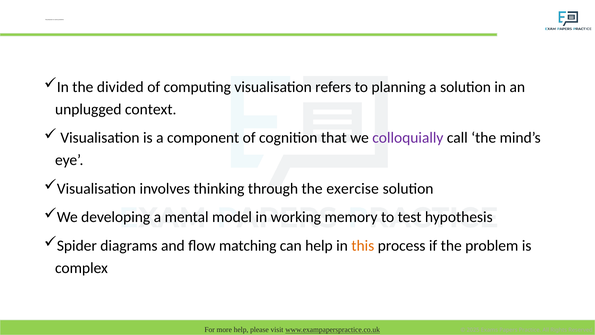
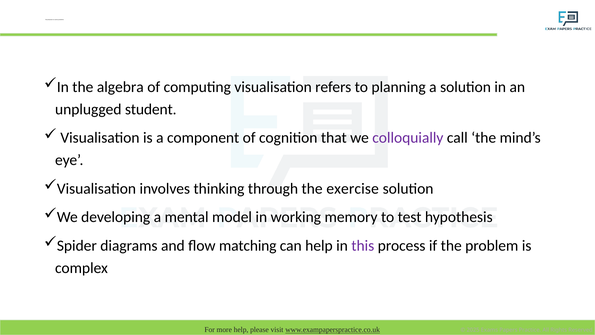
divided: divided -> algebra
context: context -> student
this colour: orange -> purple
